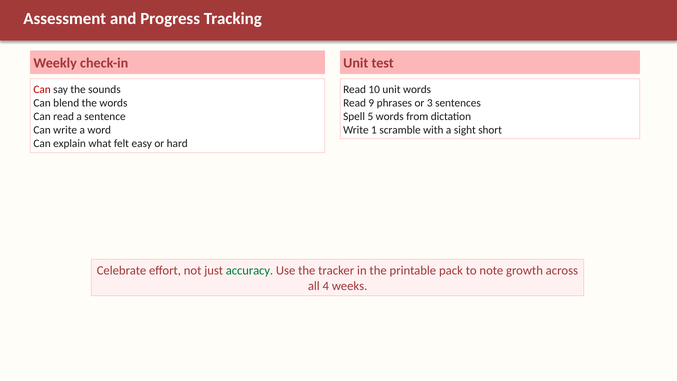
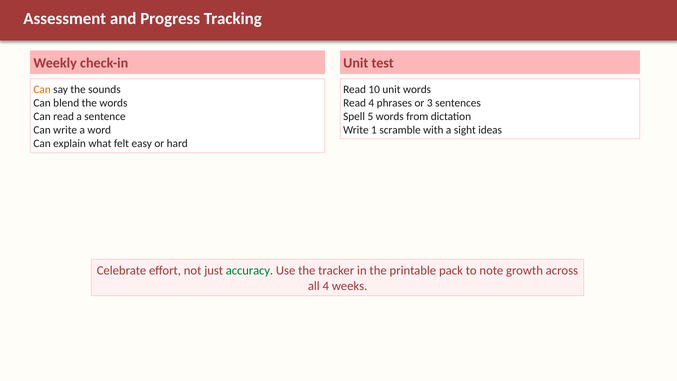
Can at (42, 89) colour: red -> orange
Read 9: 9 -> 4
short: short -> ideas
